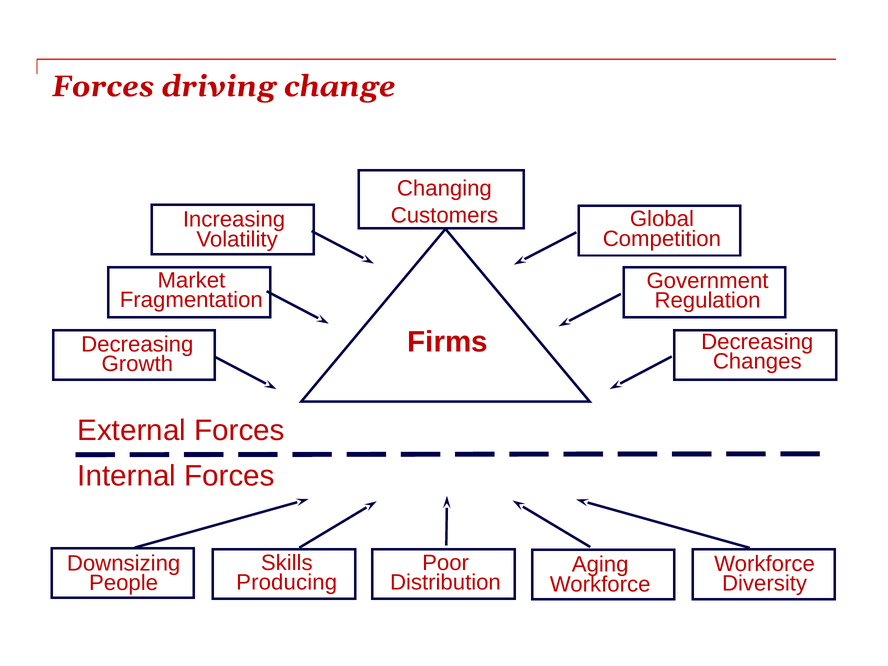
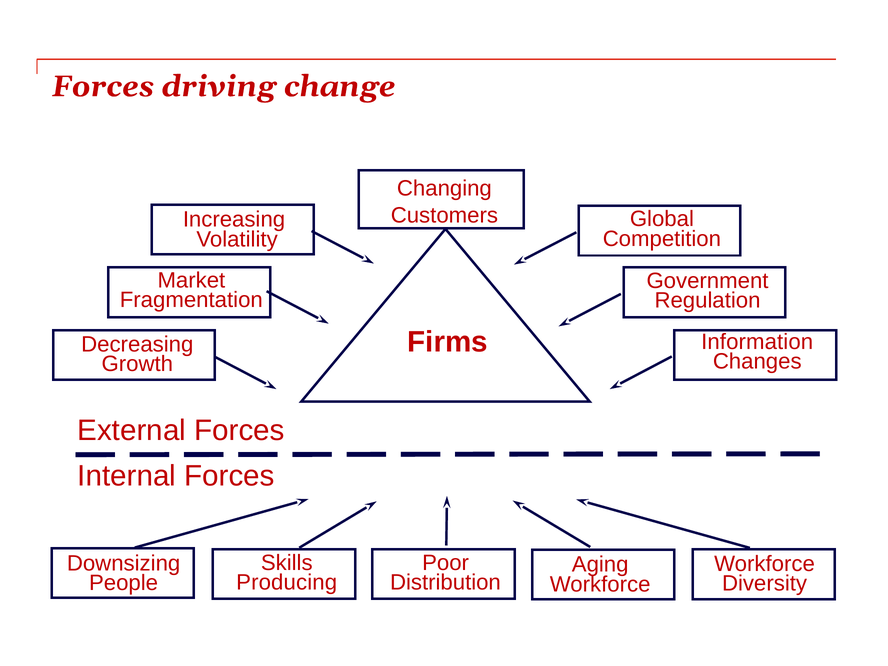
Decreasing at (757, 342): Decreasing -> Information
